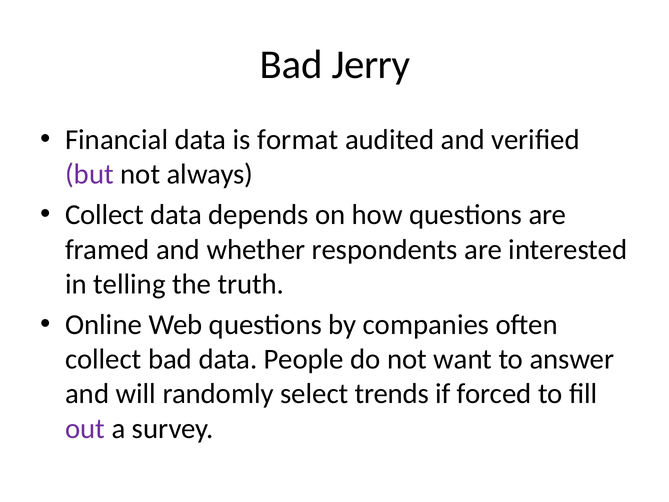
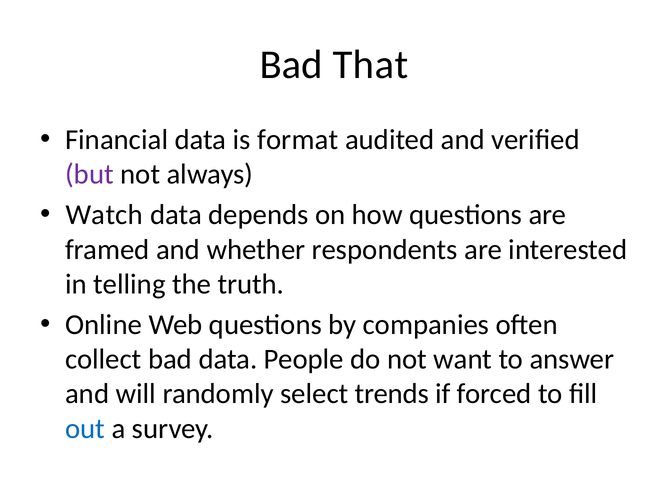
Jerry: Jerry -> That
Collect at (105, 215): Collect -> Watch
out colour: purple -> blue
